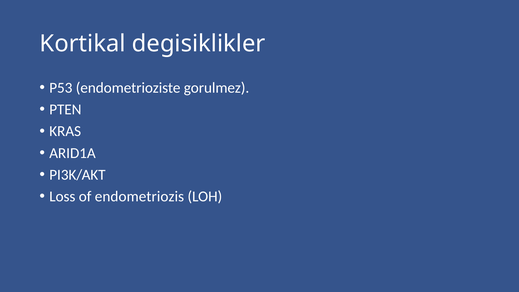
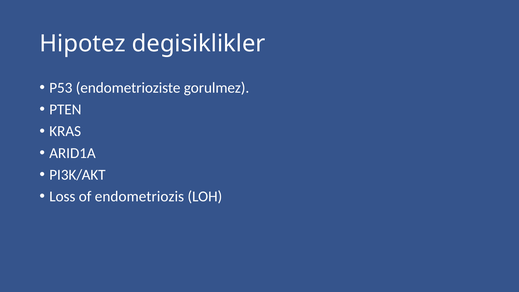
Kortikal: Kortikal -> Hipotez
